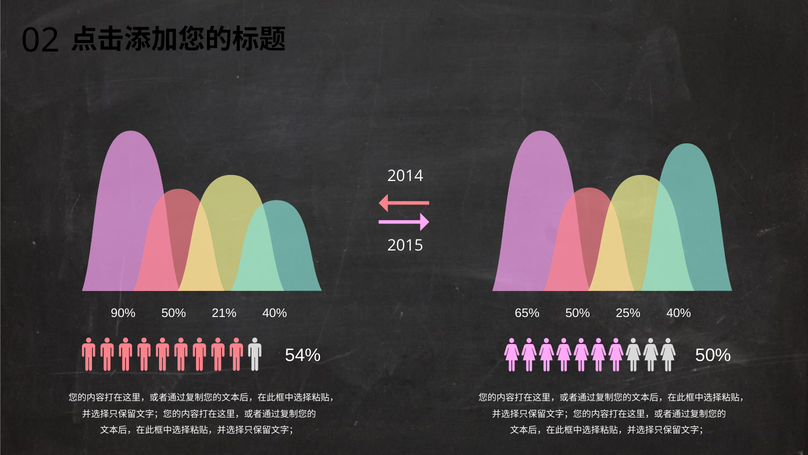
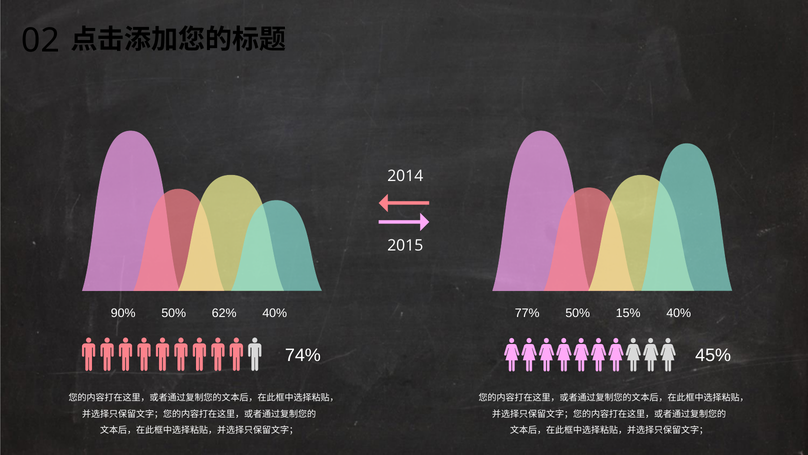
21%: 21% -> 62%
65%: 65% -> 77%
25%: 25% -> 15%
54%: 54% -> 74%
50% at (713, 355): 50% -> 45%
